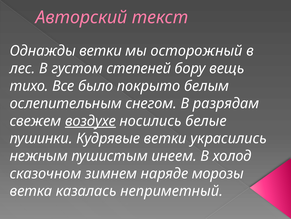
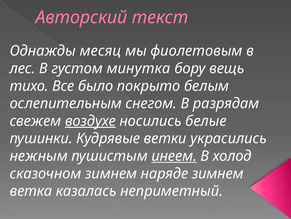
Однажды ветки: ветки -> месяц
осторожный: осторожный -> фиолетовым
степеней: степеней -> минутка
инеем underline: none -> present
наряде морозы: морозы -> зимнем
